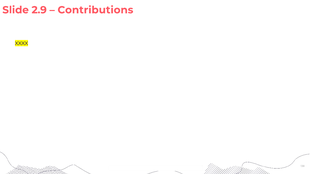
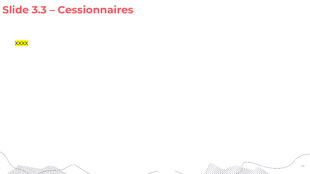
2.9: 2.9 -> 3.3
Contributions: Contributions -> Cessionnaires
